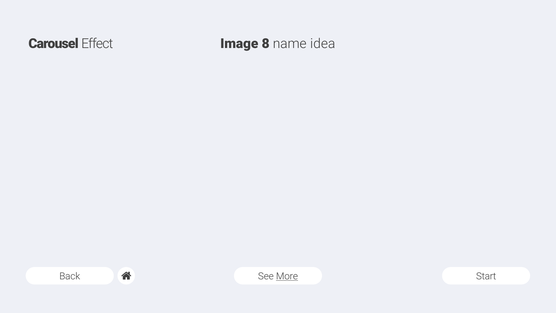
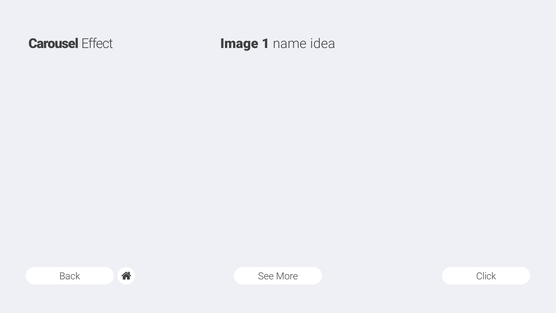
8: 8 -> 1
More underline: present -> none
Start: Start -> Click
